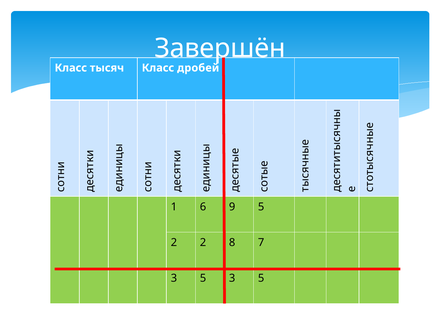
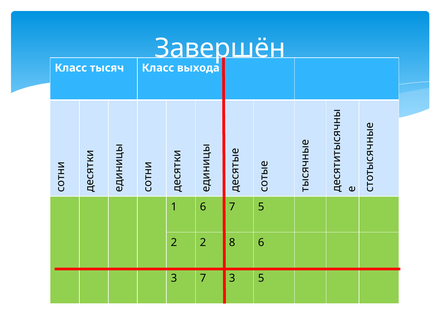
дробей: дробей -> выхода
6 9: 9 -> 7
8 7: 7 -> 6
5 at (203, 278): 5 -> 7
